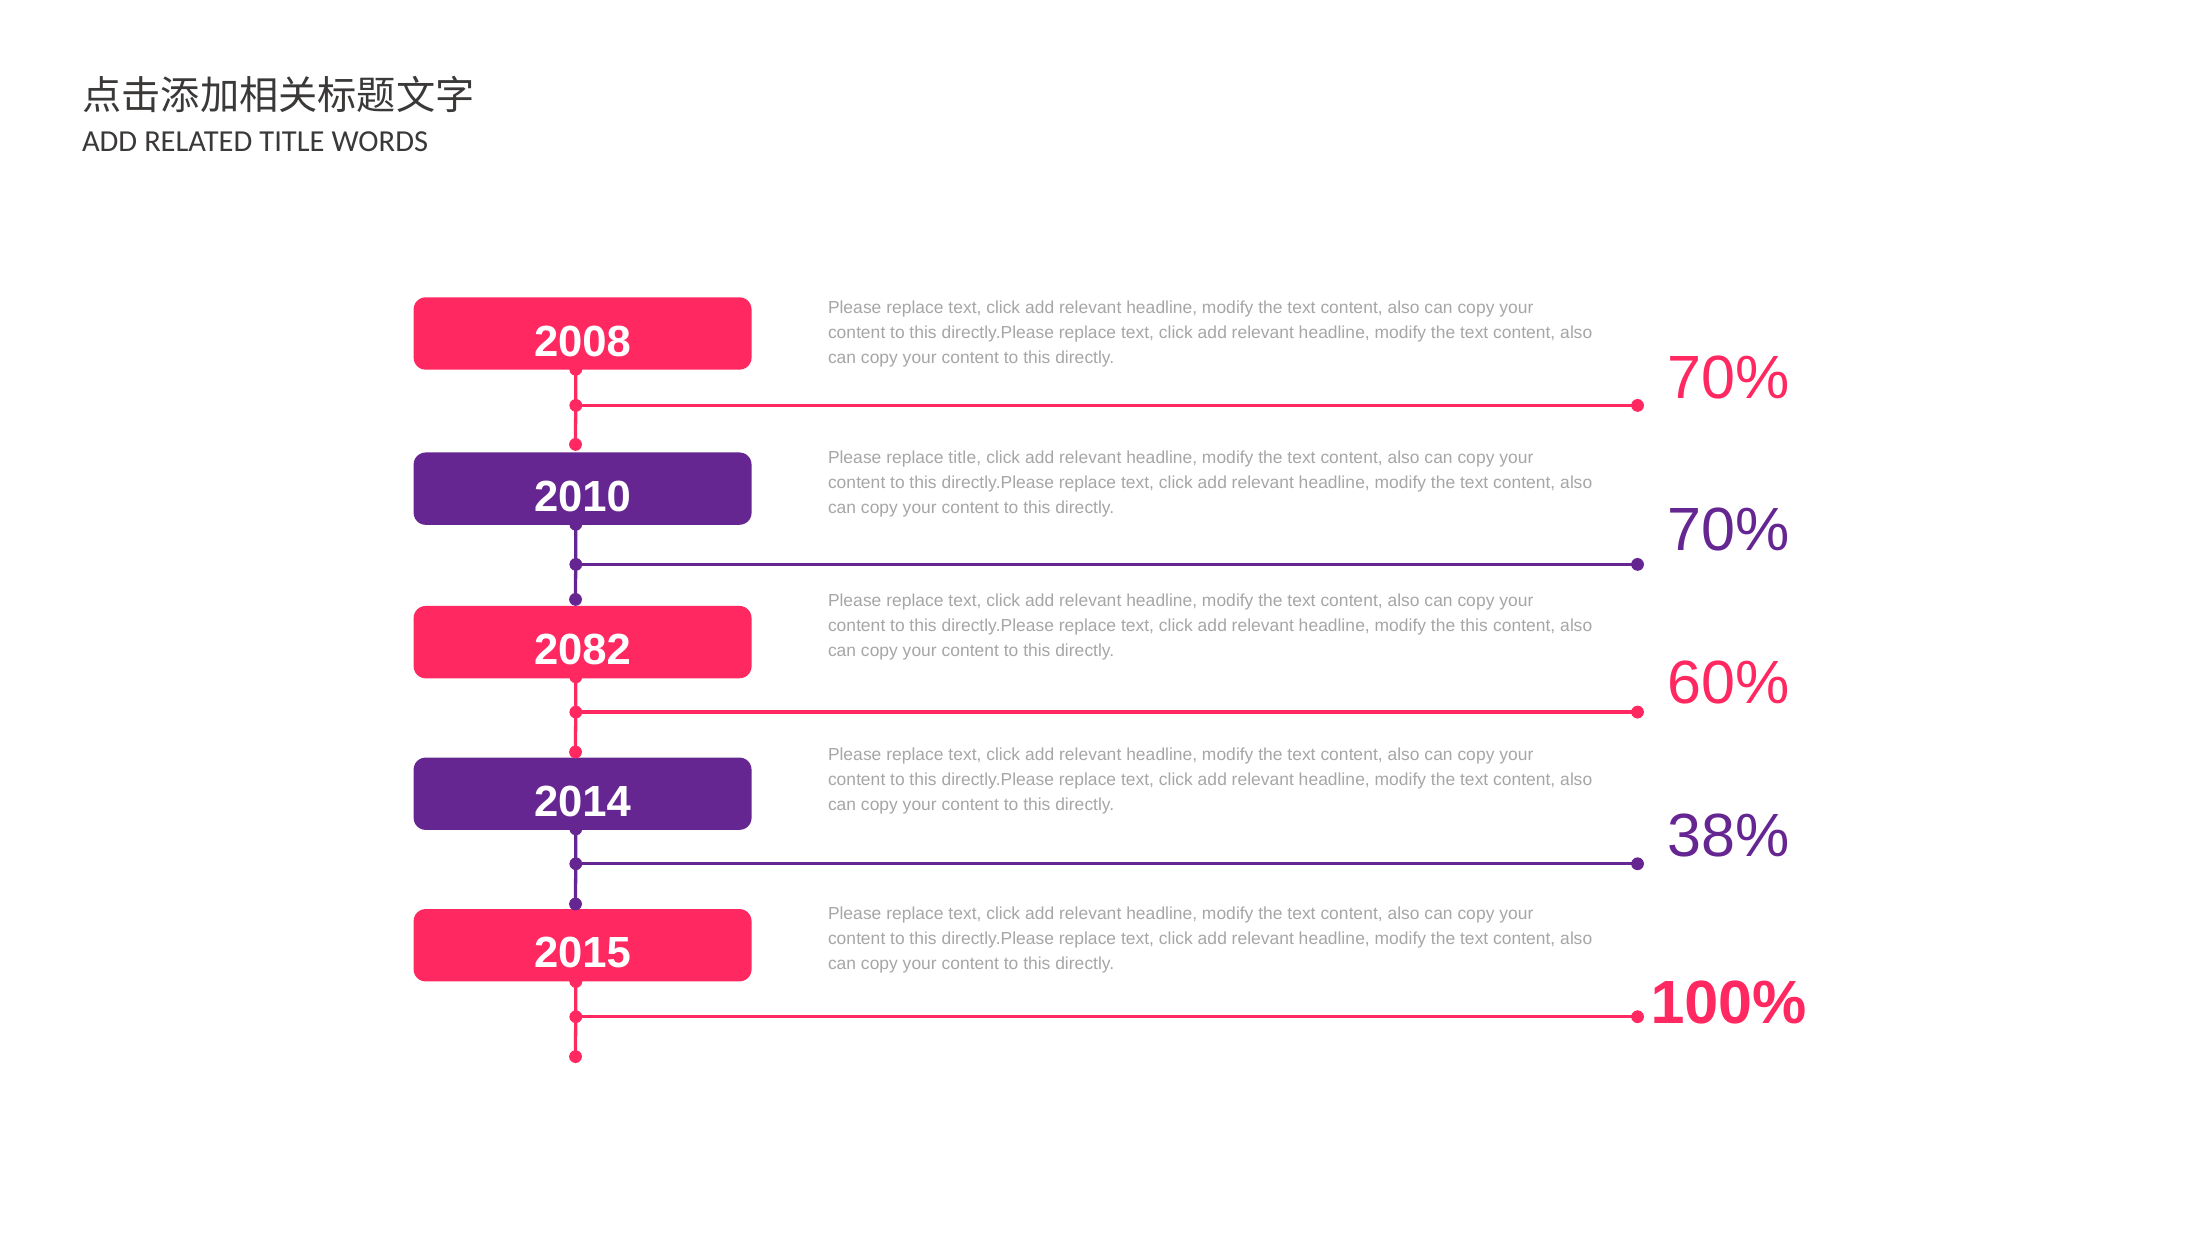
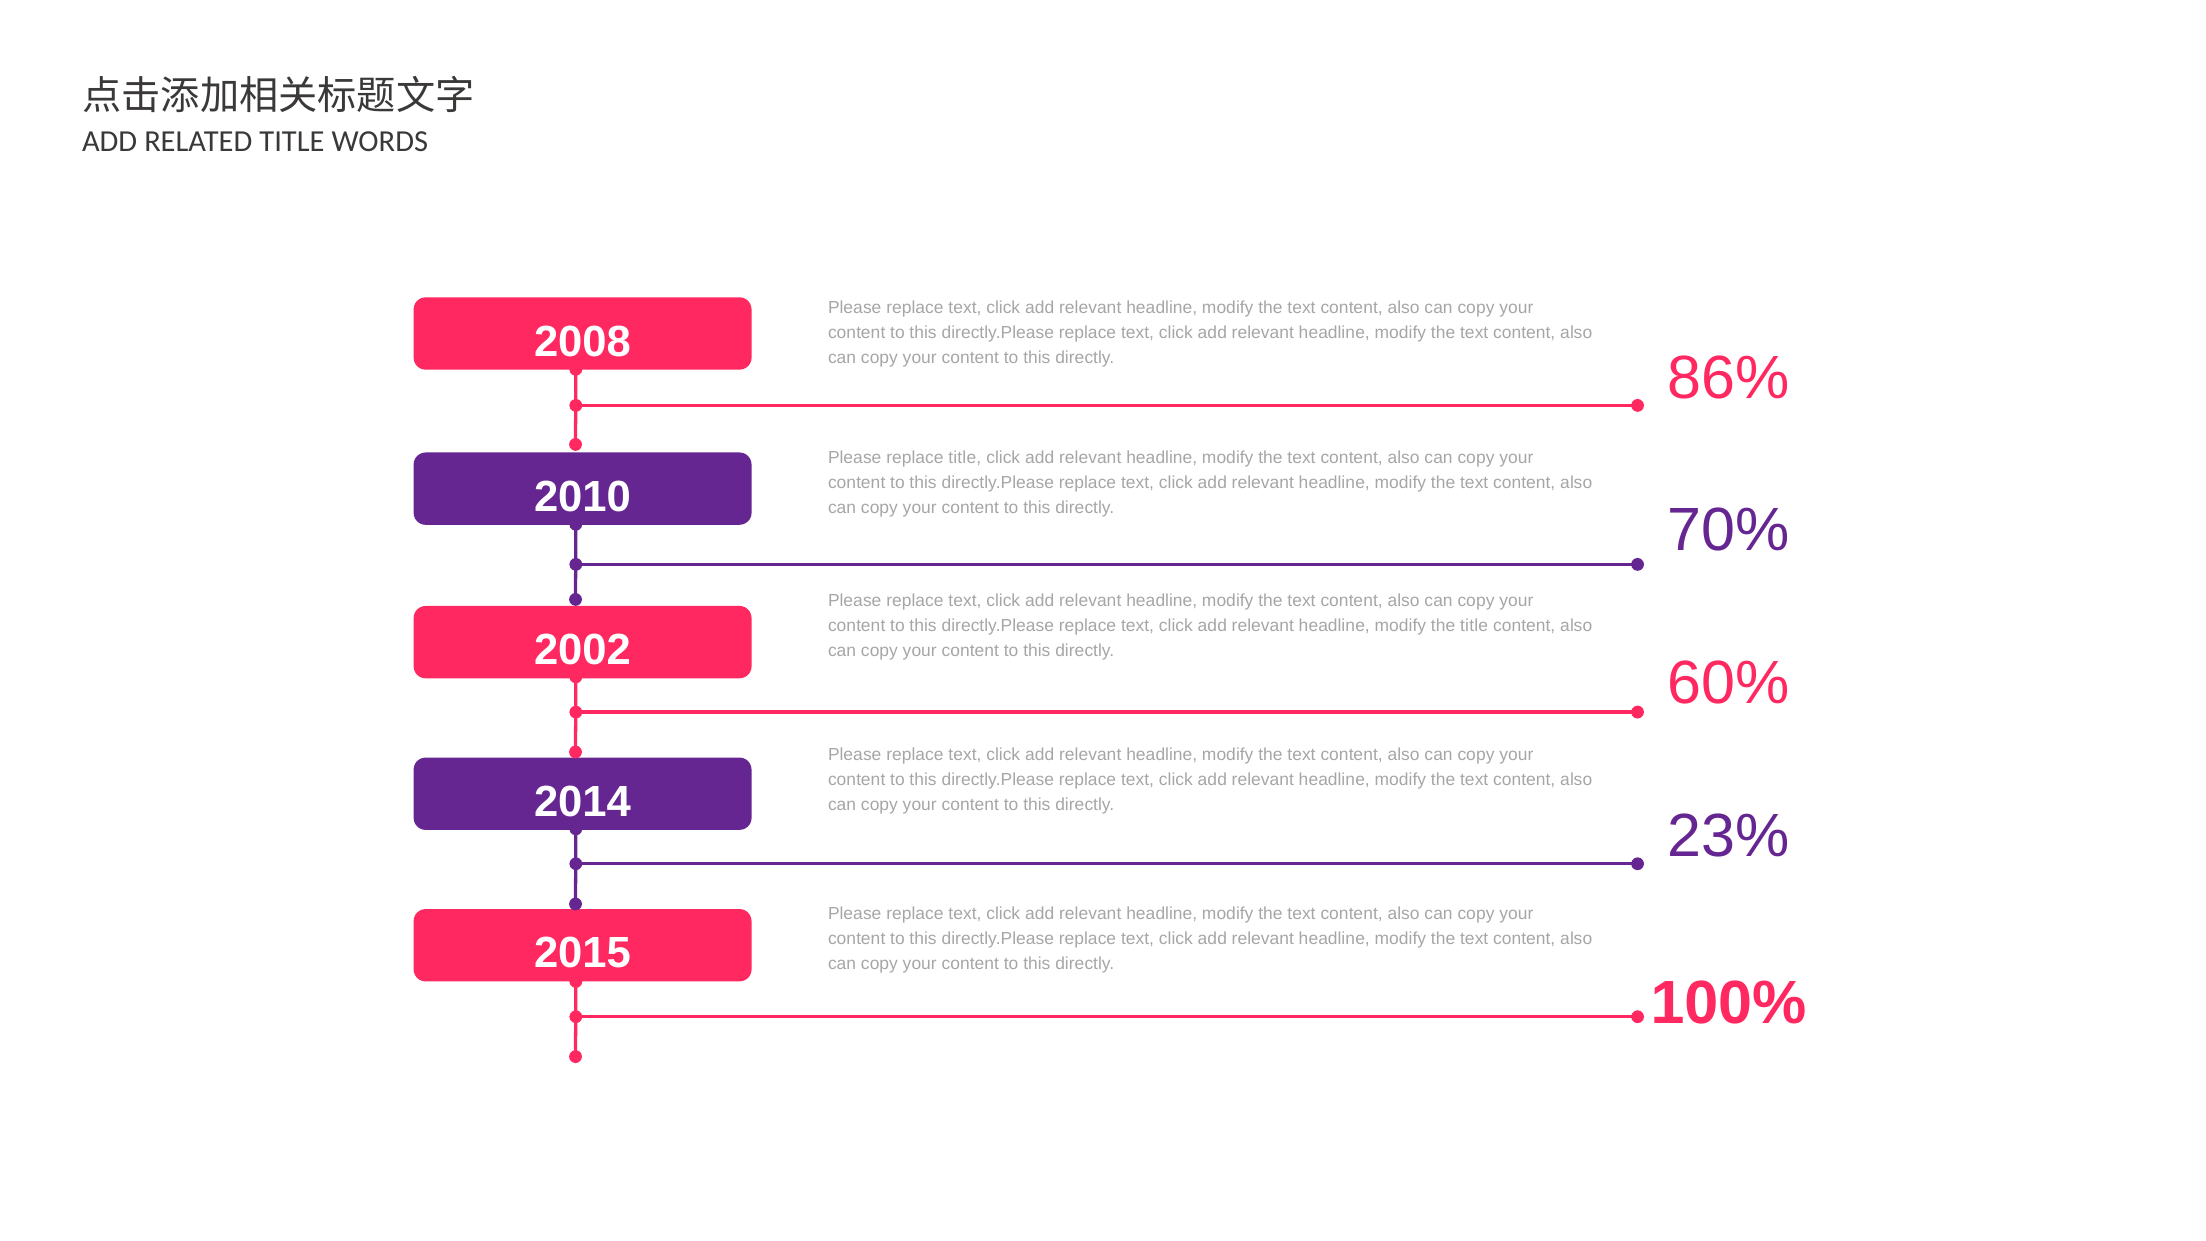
70% at (1728, 378): 70% -> 86%
the this: this -> title
2082: 2082 -> 2002
38%: 38% -> 23%
